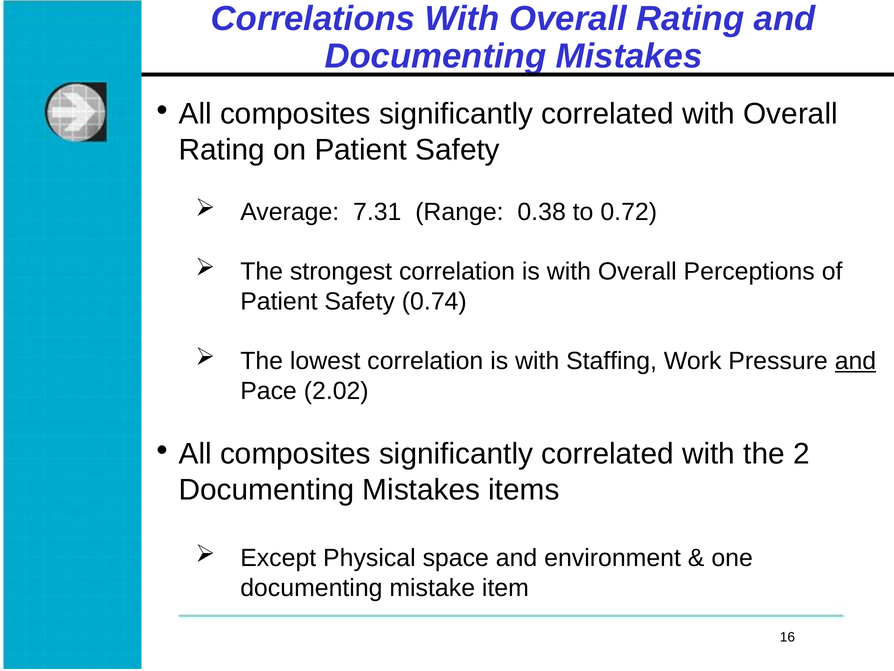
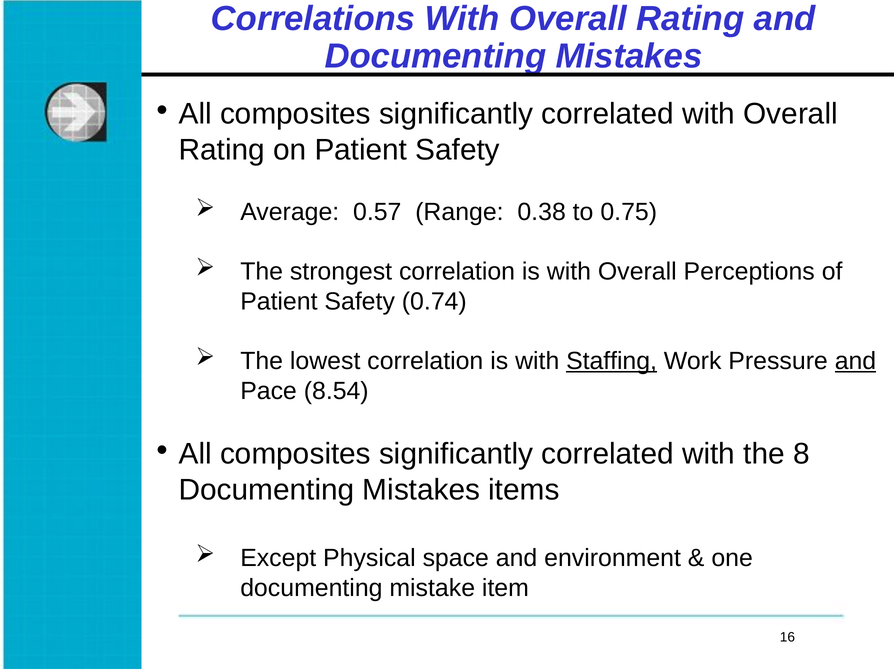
7.31: 7.31 -> 0.57
0.72: 0.72 -> 0.75
Staffing underline: none -> present
2.02: 2.02 -> 8.54
2: 2 -> 8
